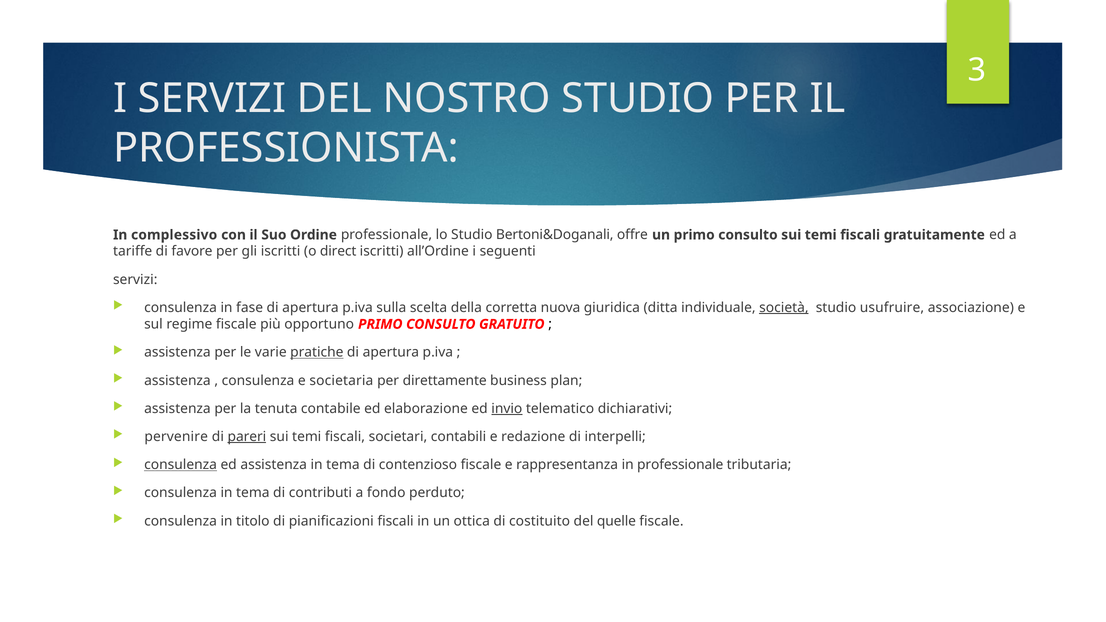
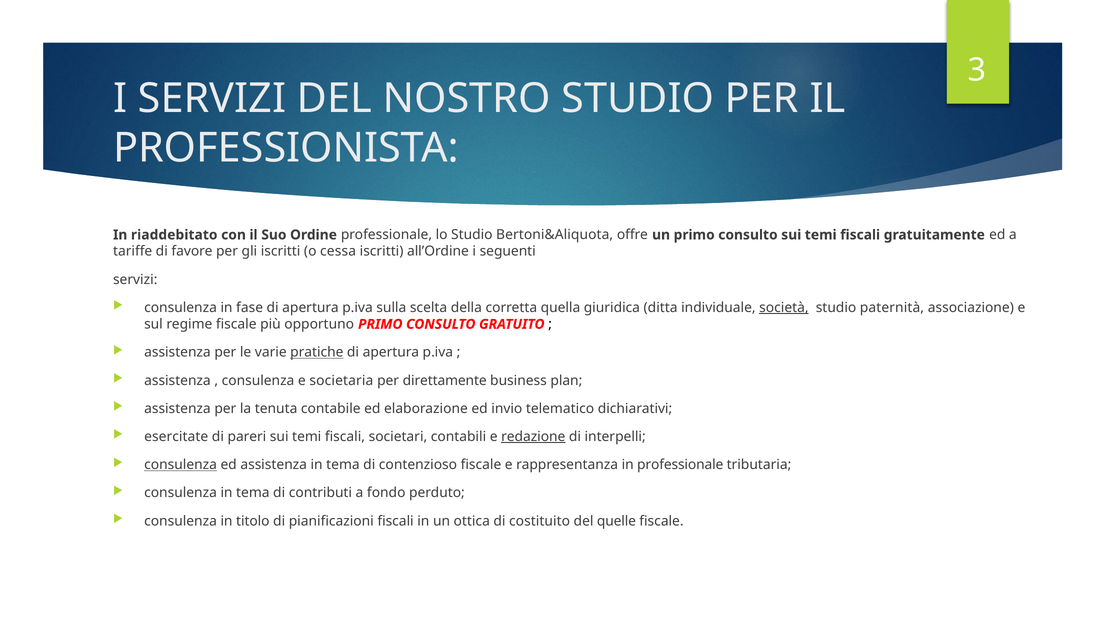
complessivo: complessivo -> riaddebitato
Bertoni&Doganali: Bertoni&Doganali -> Bertoni&Aliquota
direct: direct -> cessa
nuova: nuova -> quella
usufruire: usufruire -> paternità
invio underline: present -> none
pervenire: pervenire -> esercitate
pareri underline: present -> none
redazione underline: none -> present
